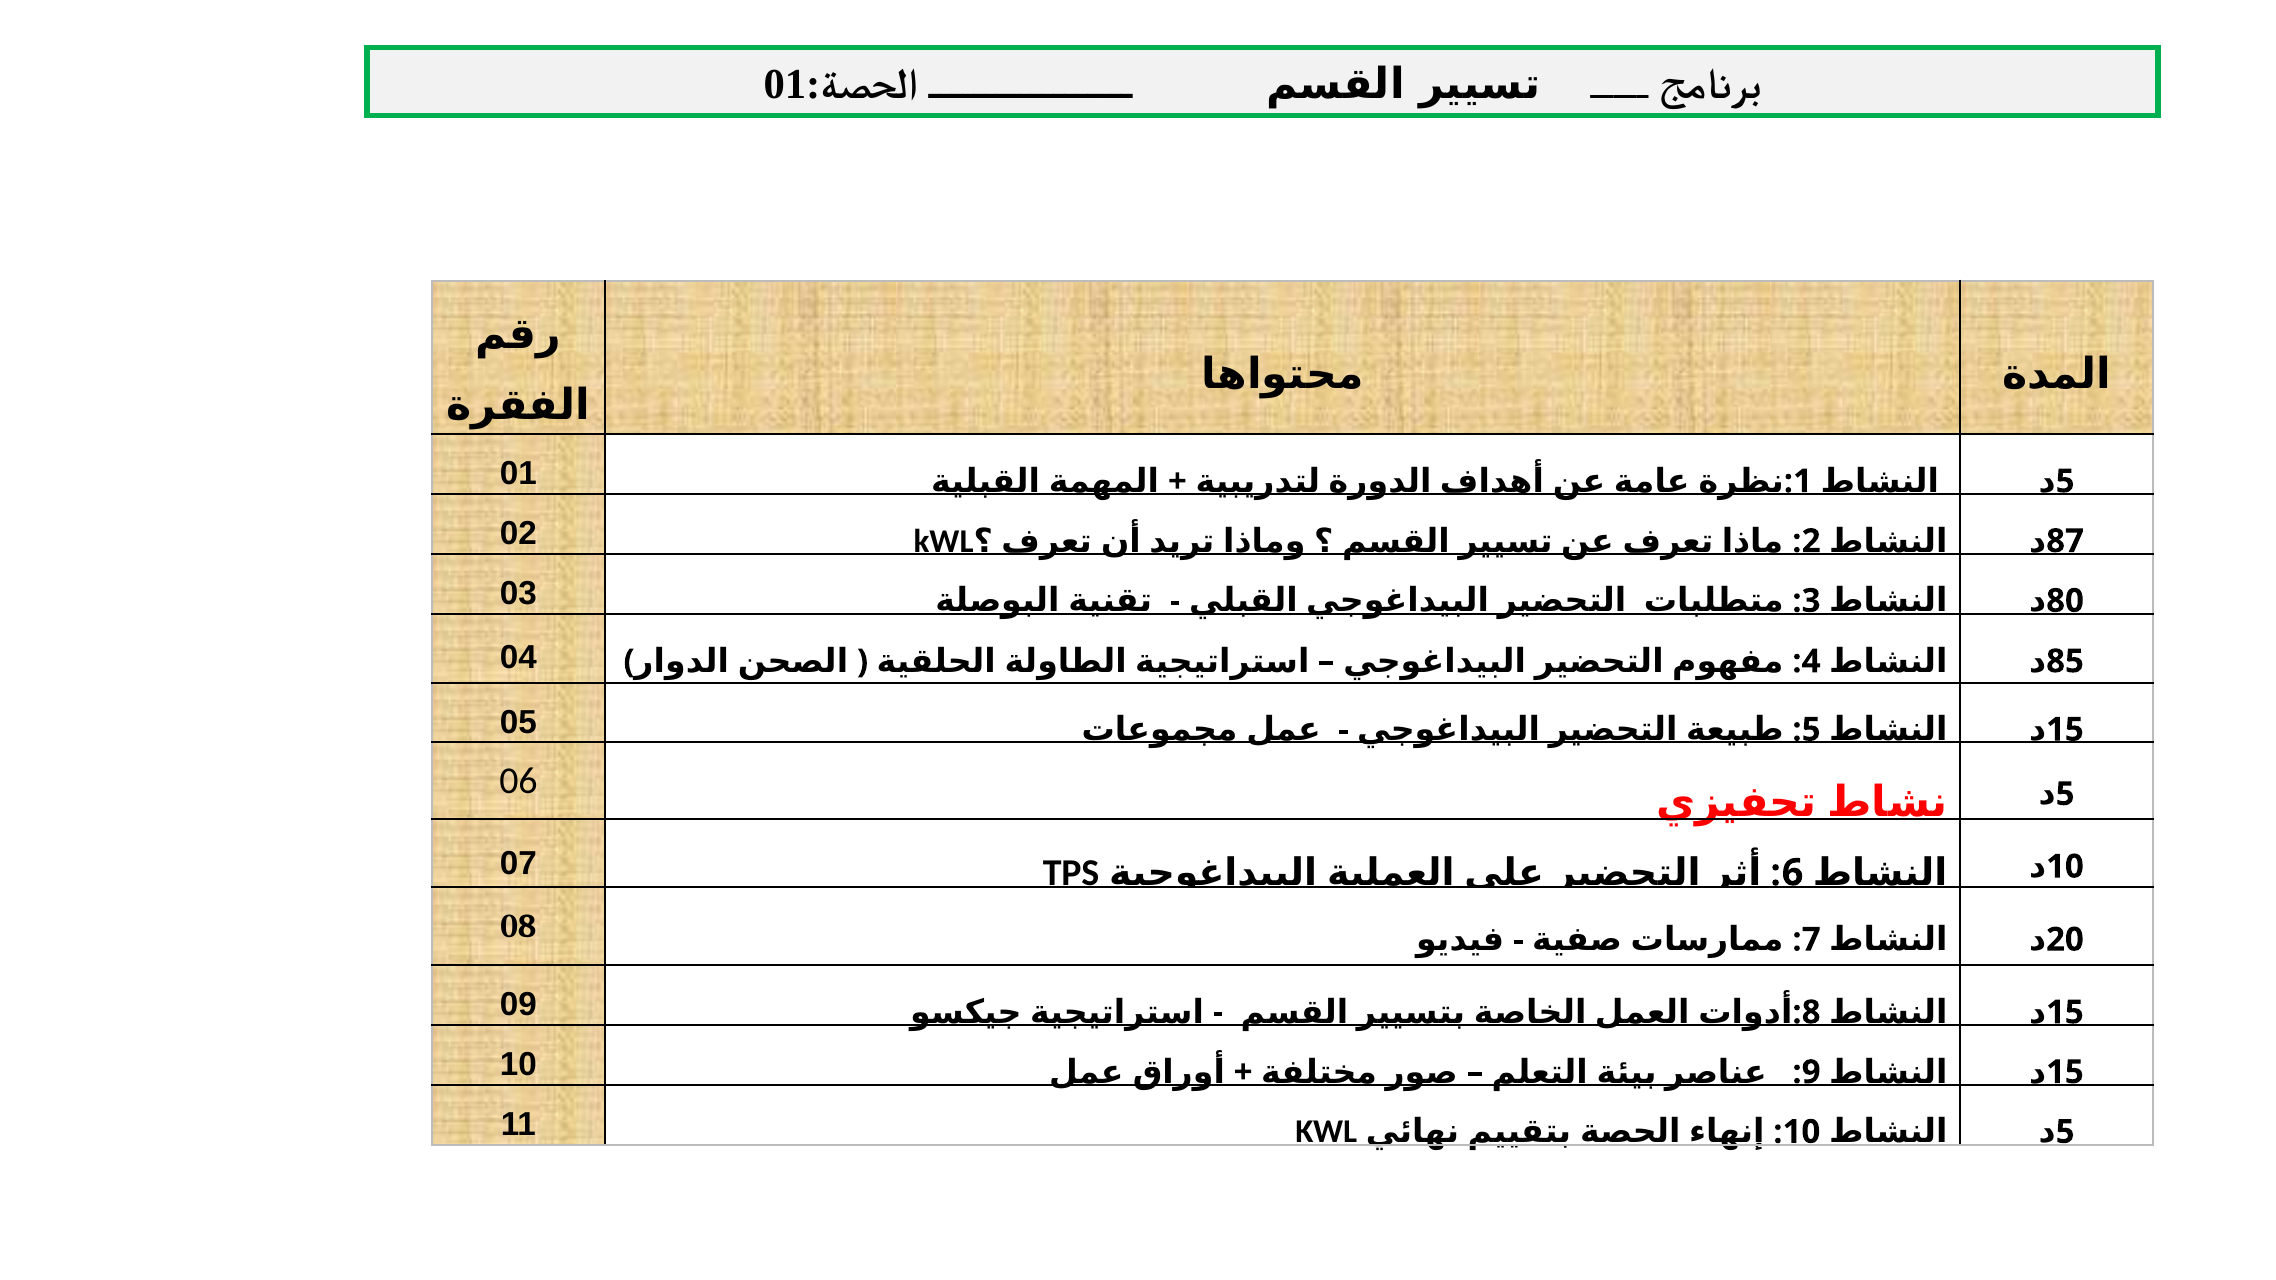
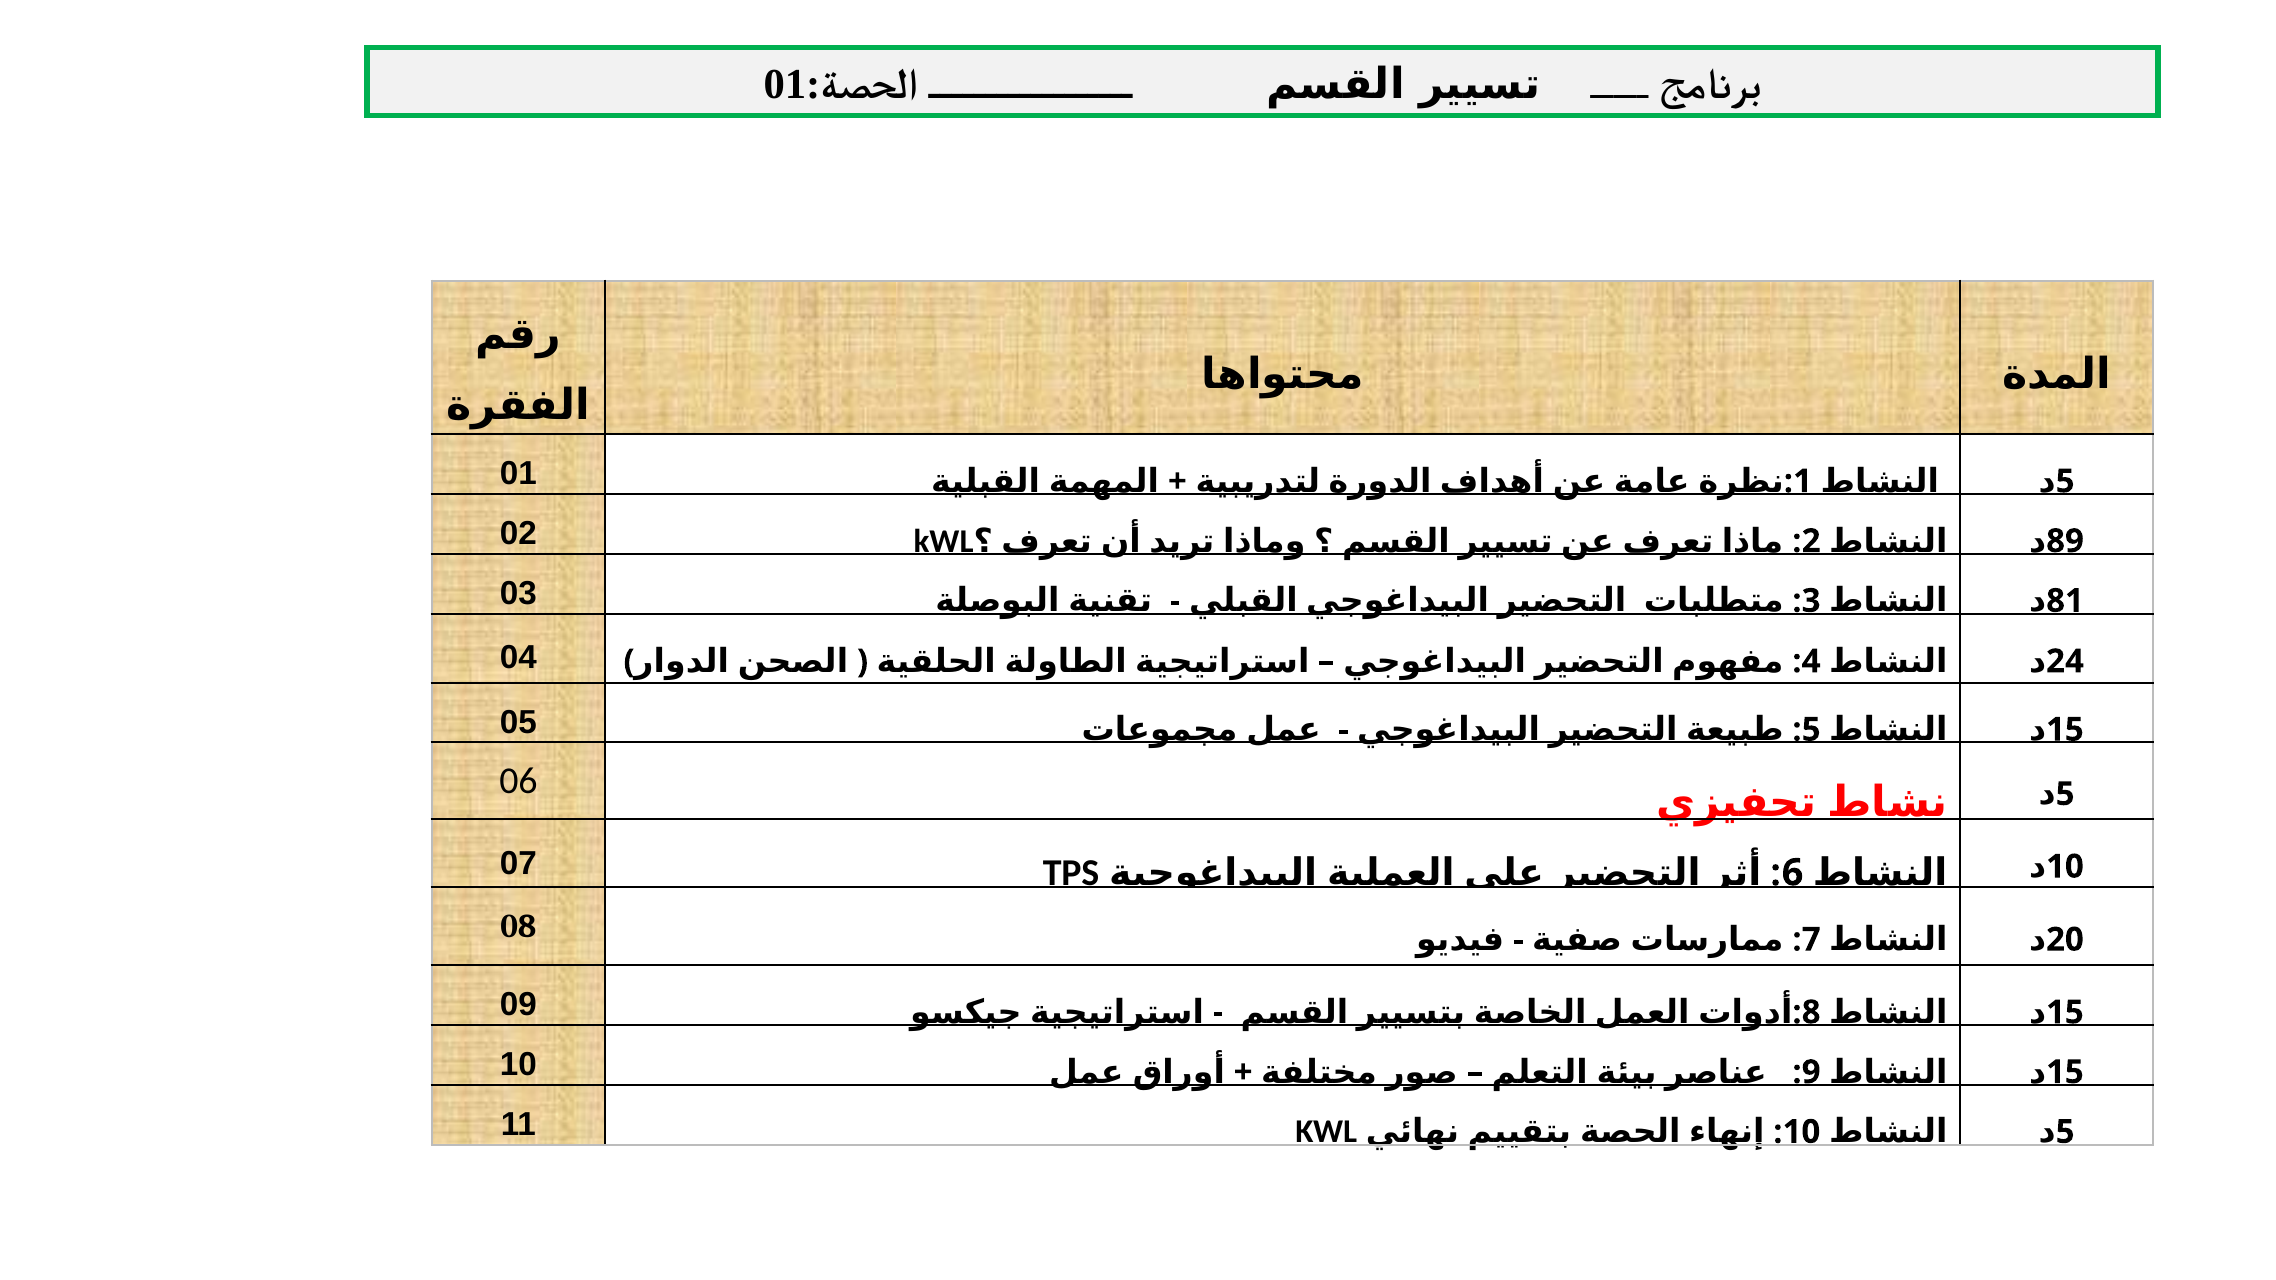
87: 87 -> 89
80: 80 -> 81
85: 85 -> 24
